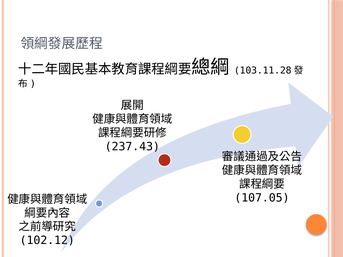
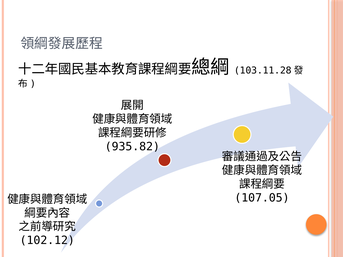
237.43: 237.43 -> 935.82
